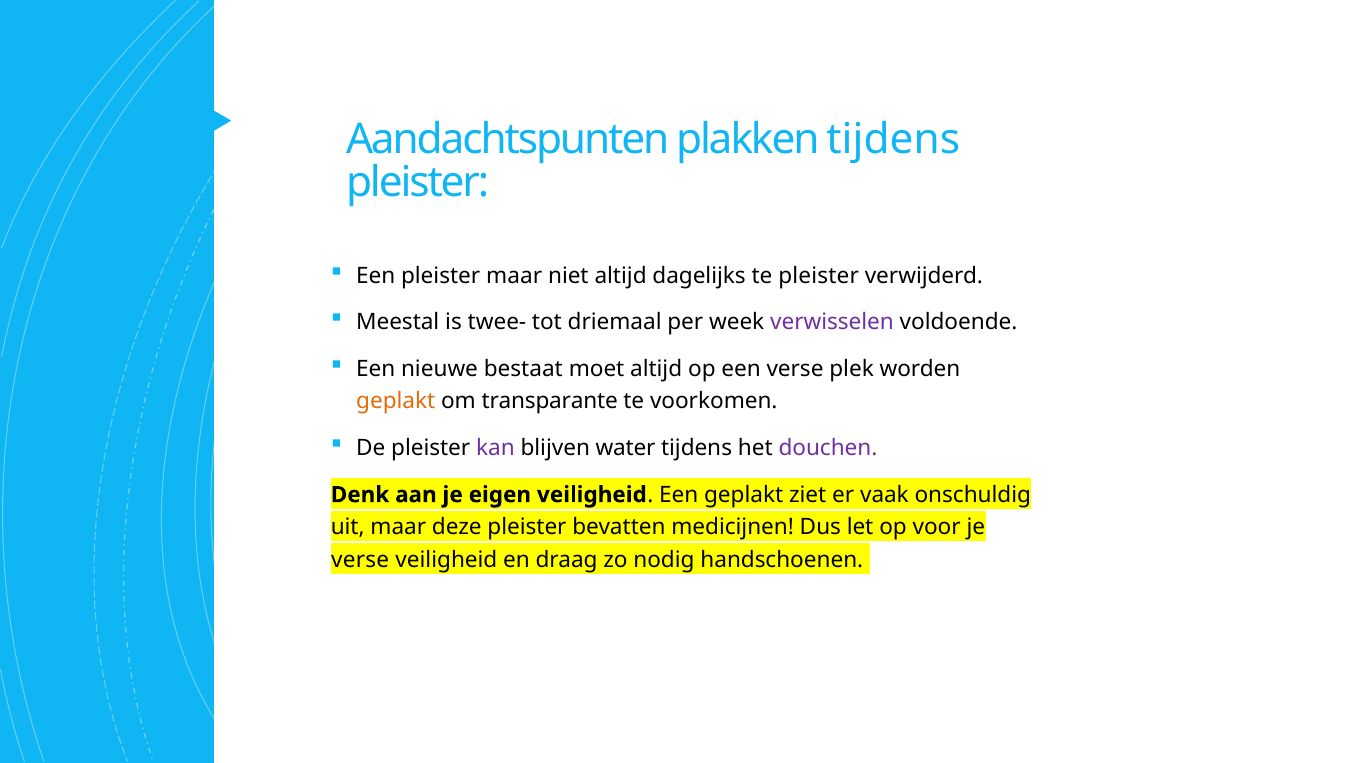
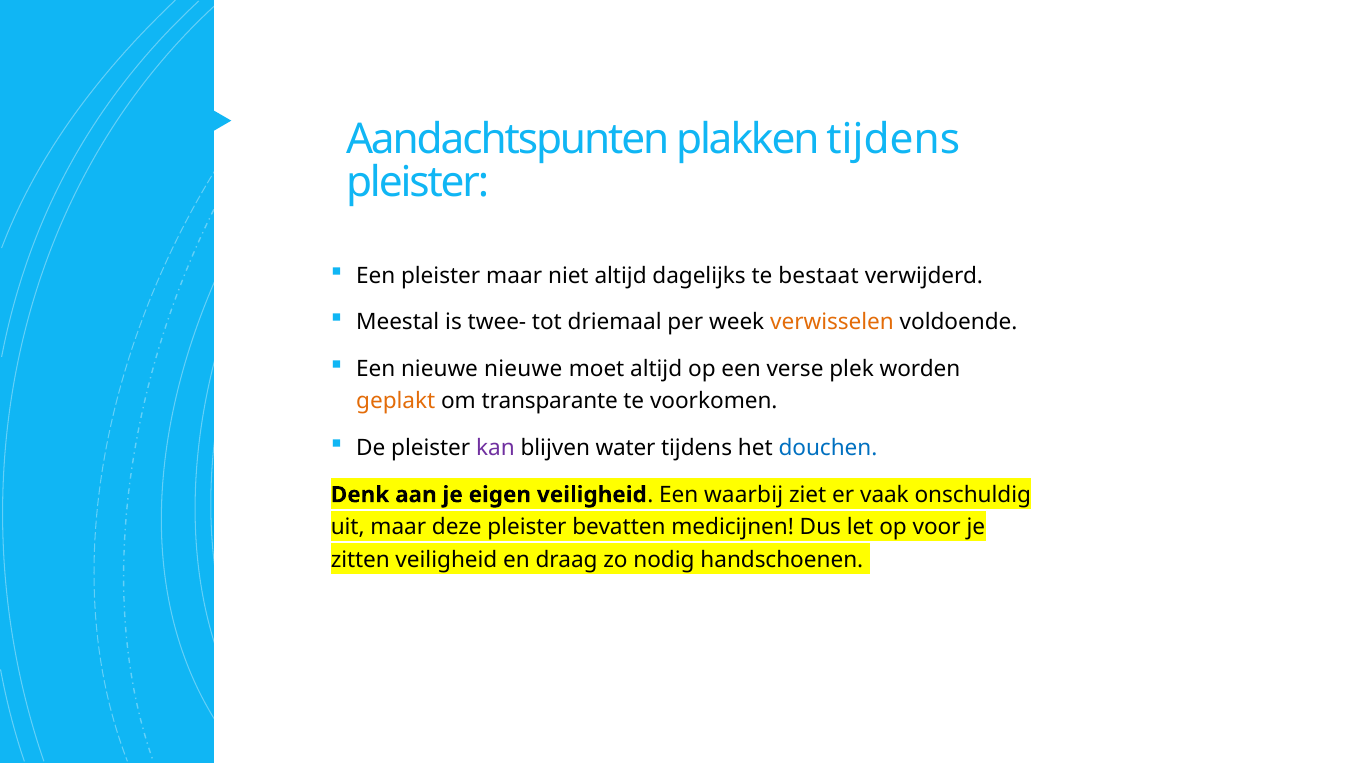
te pleister: pleister -> bestaat
verwisselen colour: purple -> orange
nieuwe bestaat: bestaat -> nieuwe
douchen colour: purple -> blue
Een geplakt: geplakt -> waarbij
verse at (360, 560): verse -> zitten
